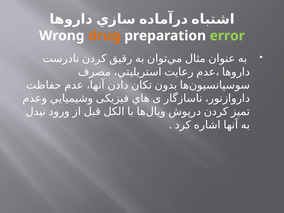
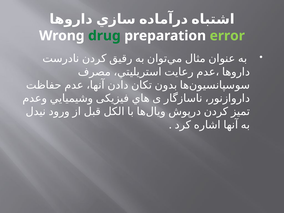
drug colour: orange -> green
